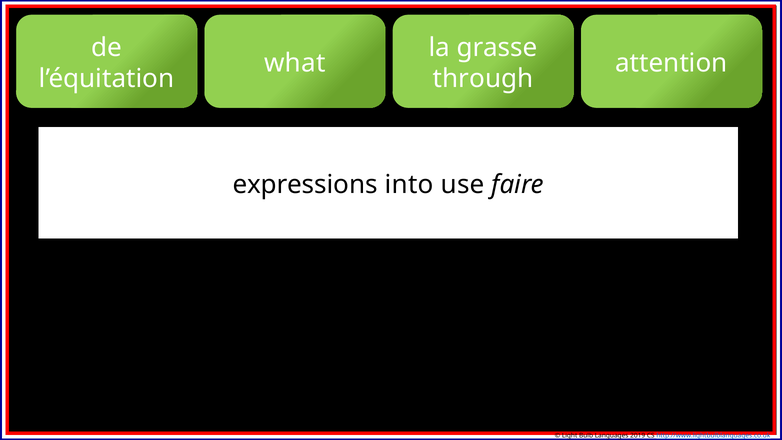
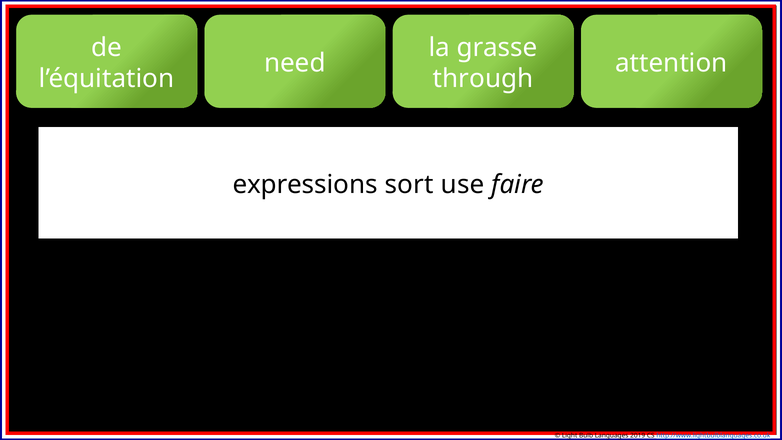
what: what -> need
into: into -> sort
